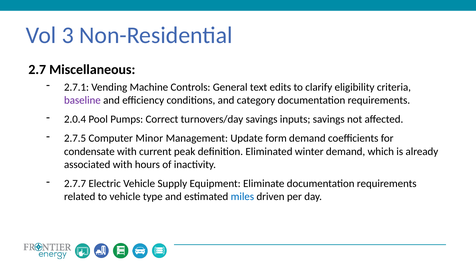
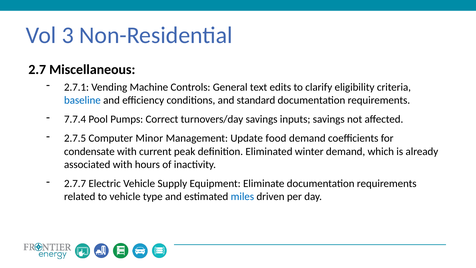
baseline colour: purple -> blue
category: category -> standard
2.0.4: 2.0.4 -> 7.7.4
form: form -> food
